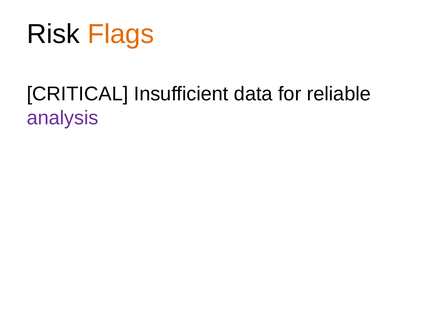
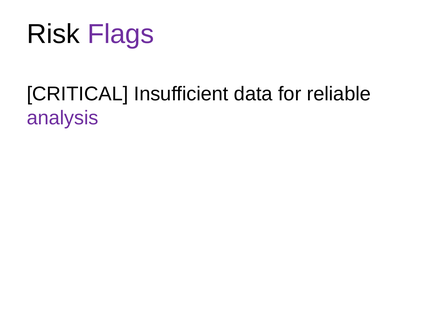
Flags colour: orange -> purple
